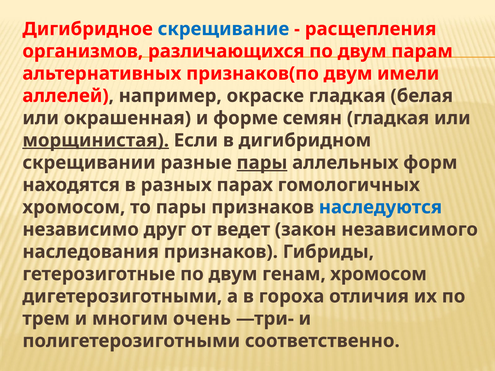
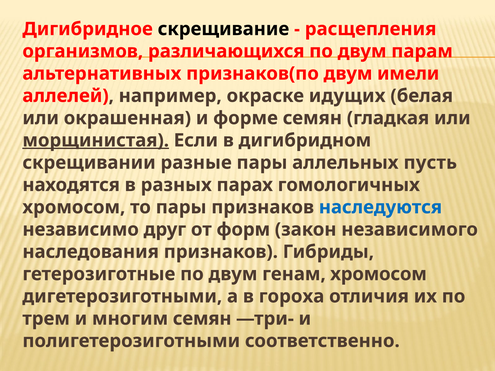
скрещивание colour: blue -> black
окраске гладкая: гладкая -> идущих
пары at (262, 163) underline: present -> none
форм: форм -> пусть
ведет: ведет -> форм
многим очень: очень -> семян
